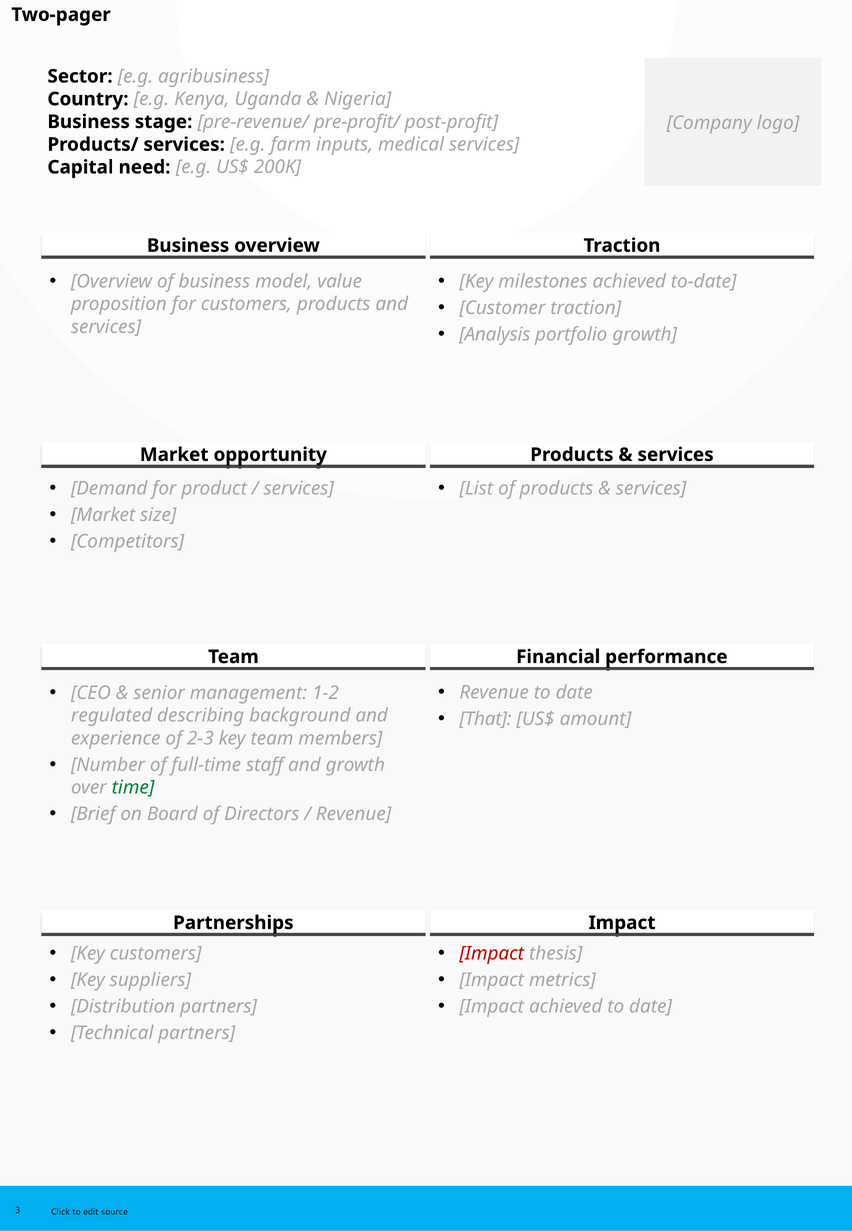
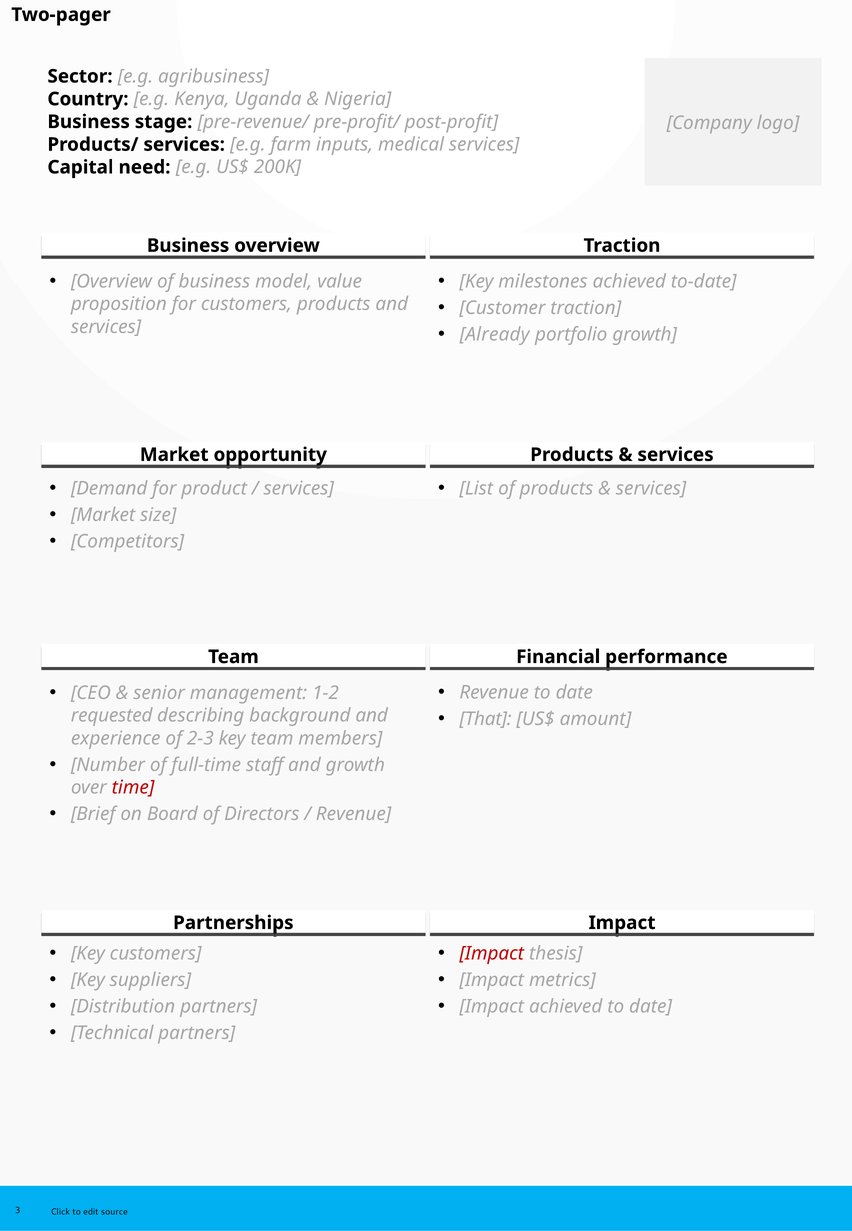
Analysis: Analysis -> Already
regulated: regulated -> requested
time colour: green -> red
